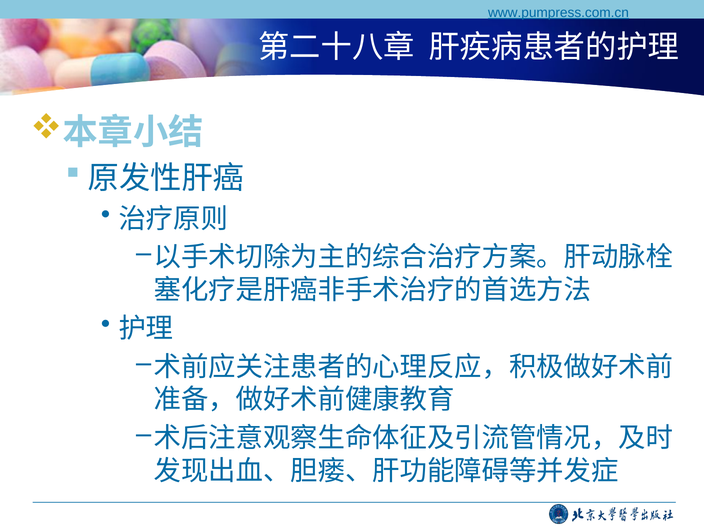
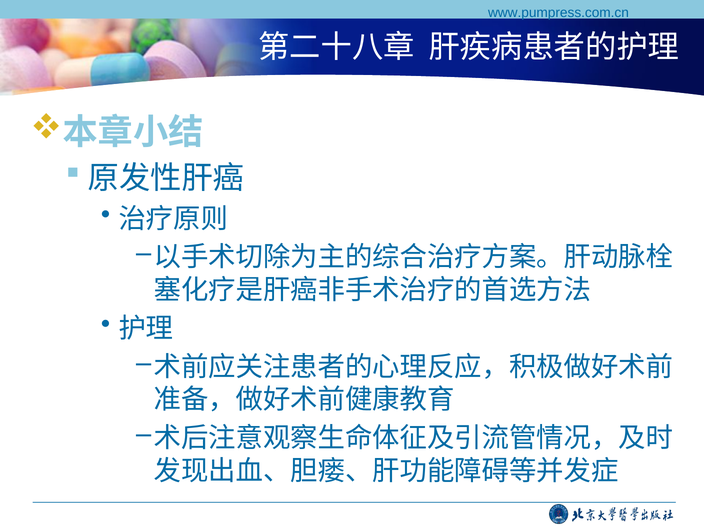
www.pumpress.com.cn underline: present -> none
